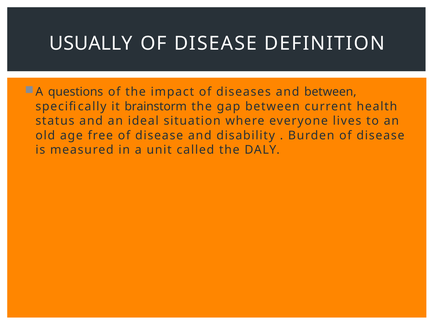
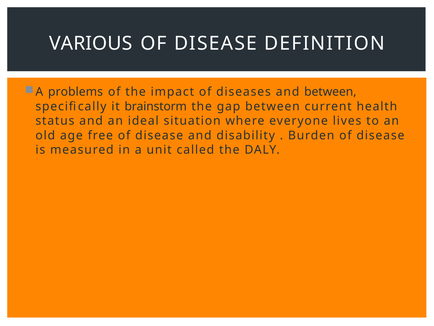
USUALLY: USUALLY -> VARIOUS
questions: questions -> problems
